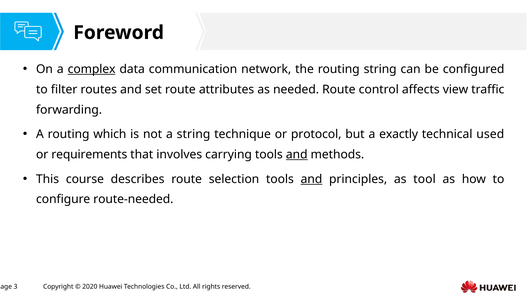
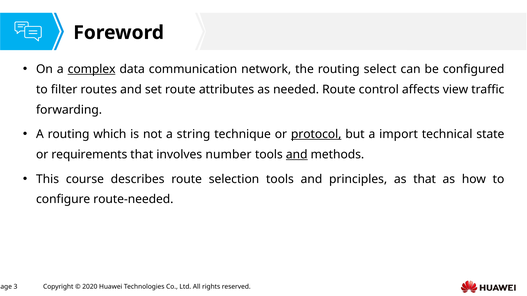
routing string: string -> select
protocol underline: none -> present
exactly: exactly -> import
used: used -> state
carrying: carrying -> number
and at (311, 179) underline: present -> none
as tool: tool -> that
